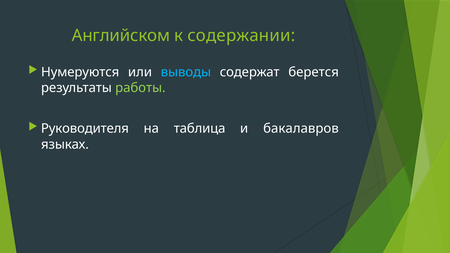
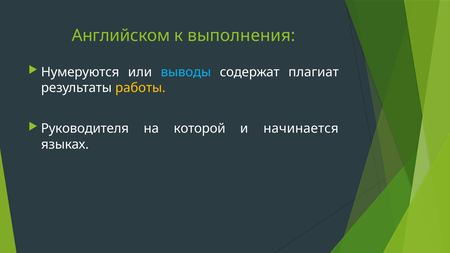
содержании: содержании -> выполнения
берется: берется -> плагиат
работы colour: light green -> yellow
таблица: таблица -> которой
бакалавров: бакалавров -> начинается
